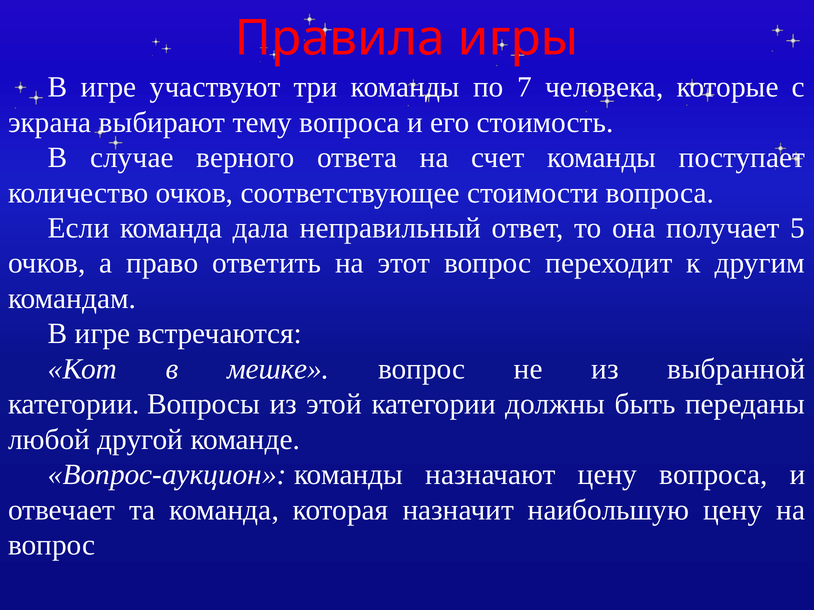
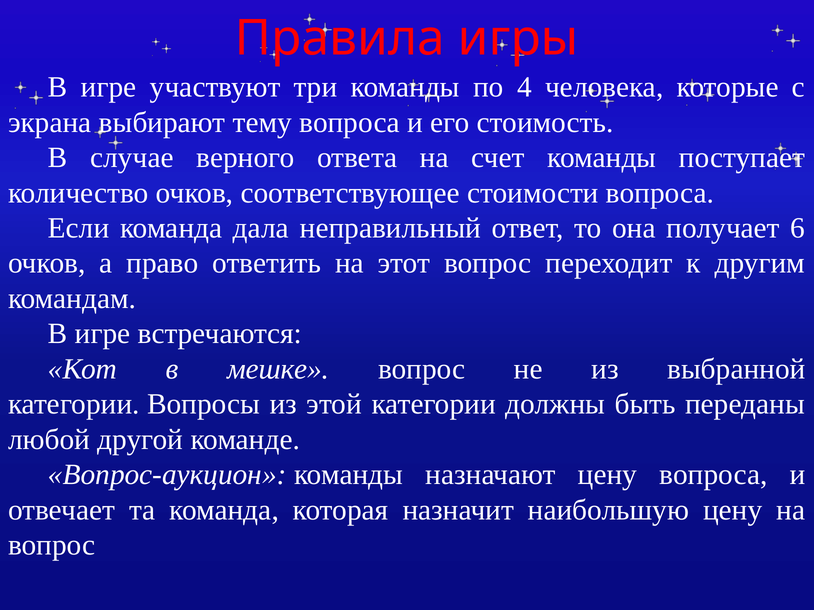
7: 7 -> 4
5: 5 -> 6
